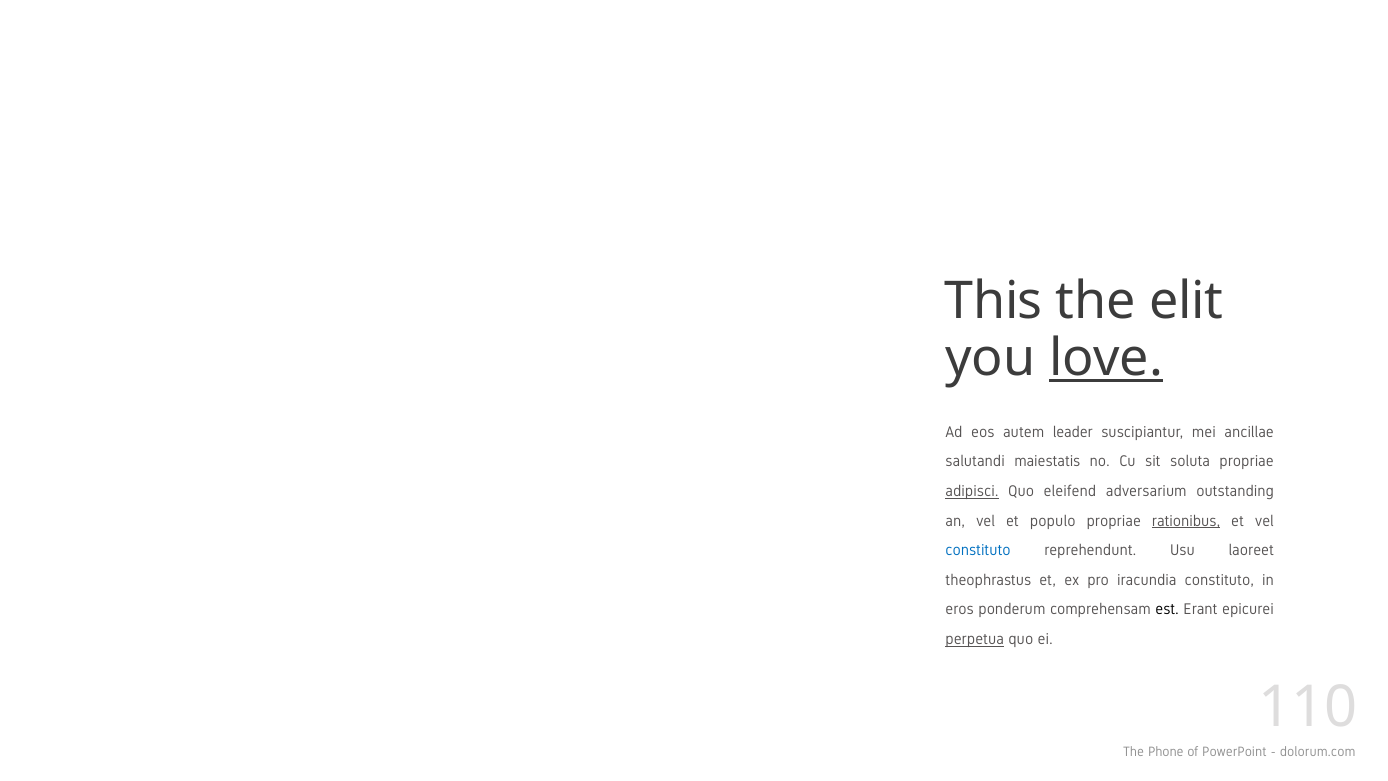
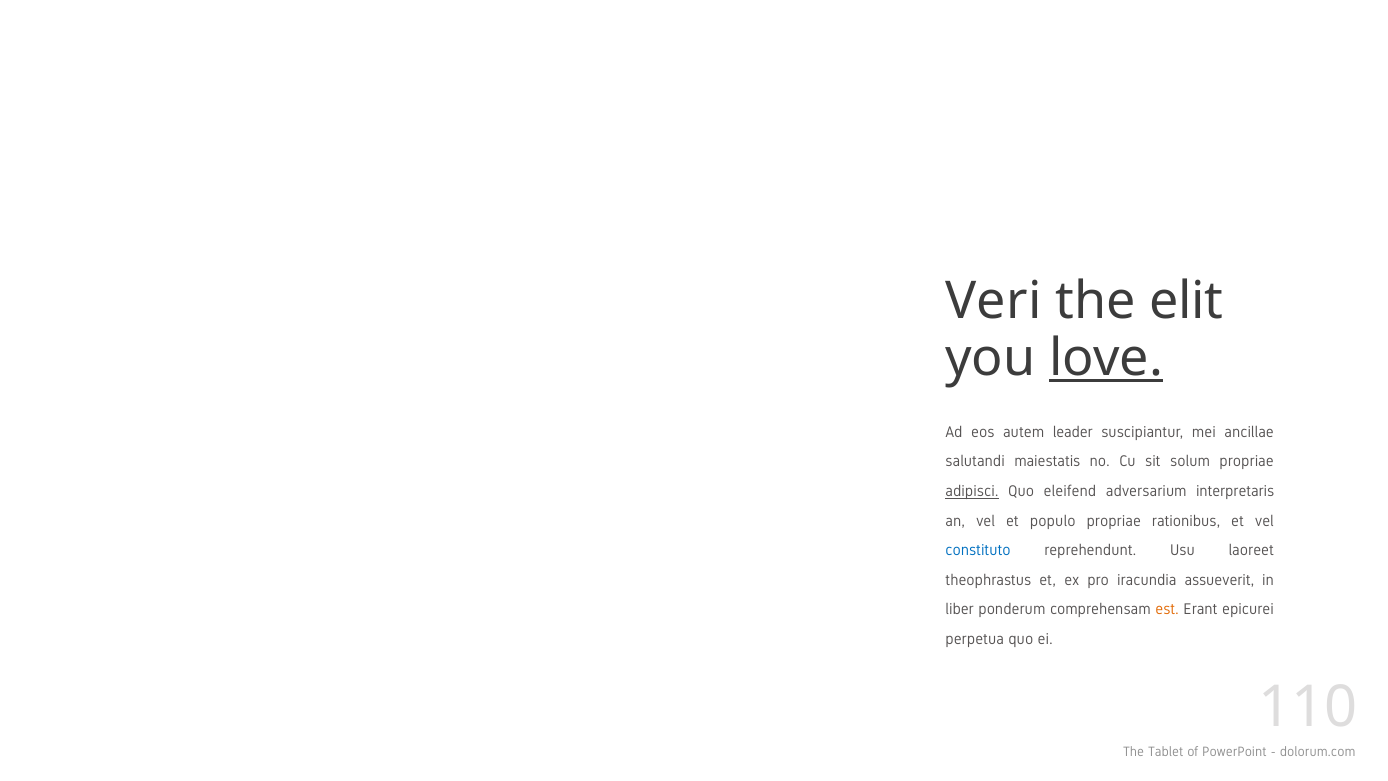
This: This -> Veri
soluta: soluta -> solum
outstanding: outstanding -> interpretaris
rationibus underline: present -> none
iracundia constituto: constituto -> assueverit
eros: eros -> liber
est colour: black -> orange
perpetua underline: present -> none
Phone: Phone -> Tablet
